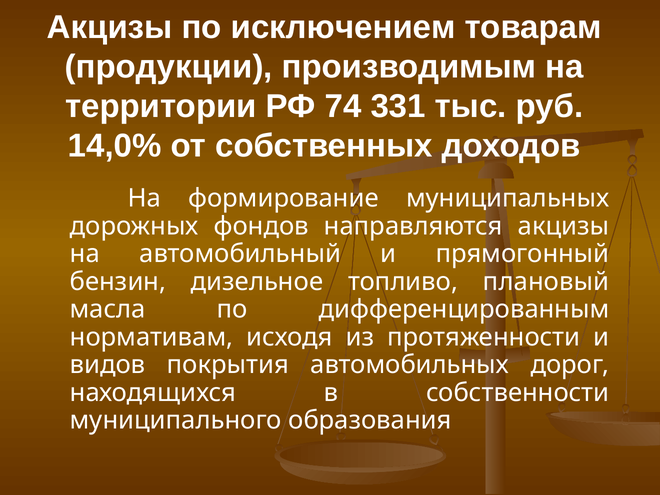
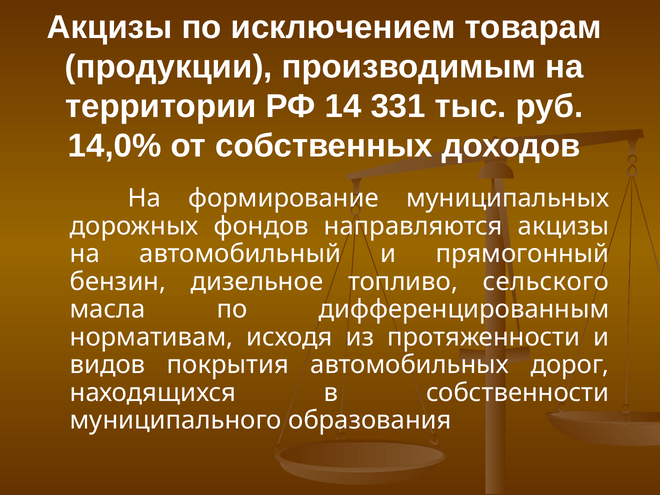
74: 74 -> 14
плановый: плановый -> сельского
